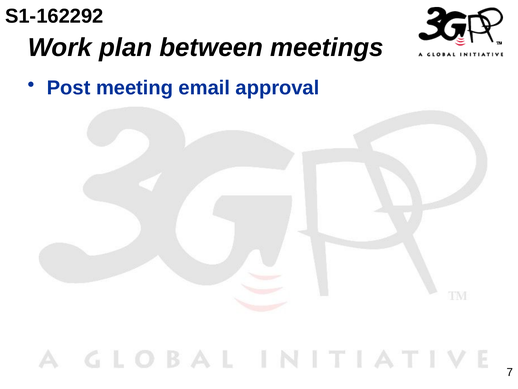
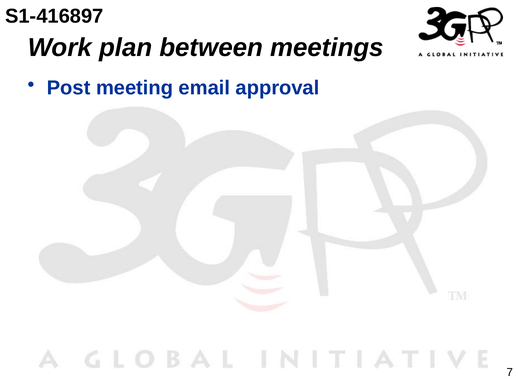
S1-162292: S1-162292 -> S1-416897
